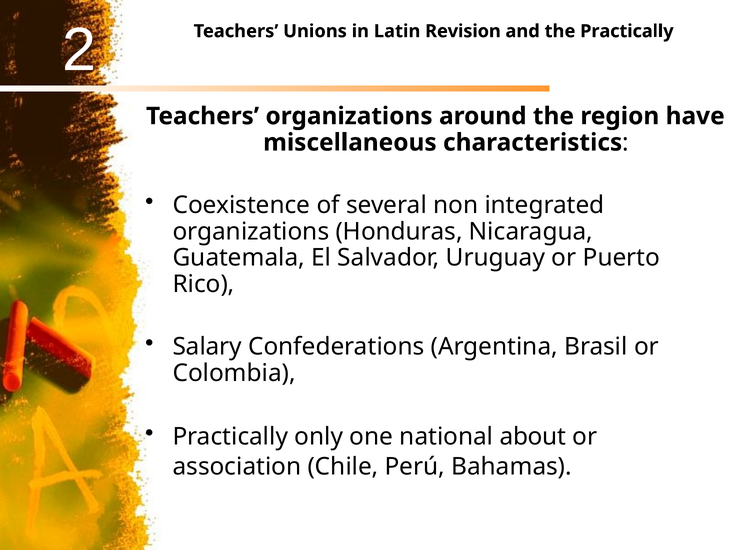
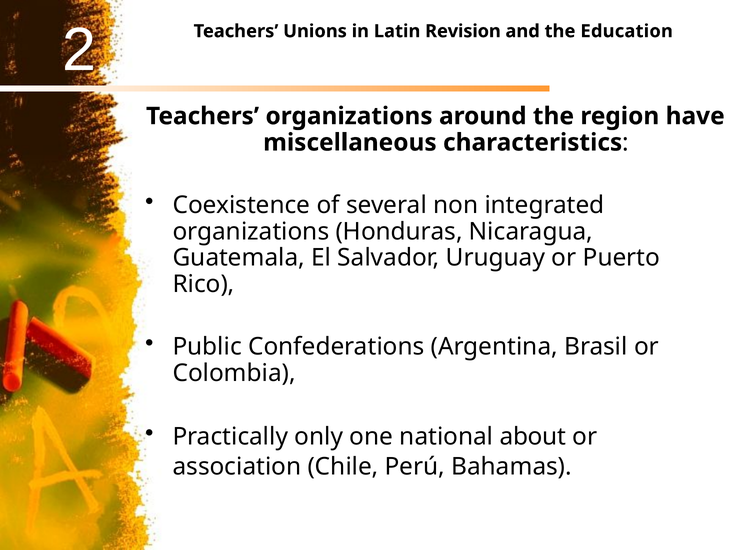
the Practically: Practically -> Education
Salary: Salary -> Public
